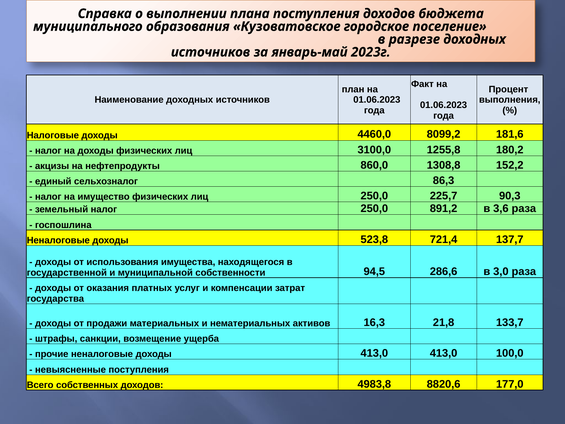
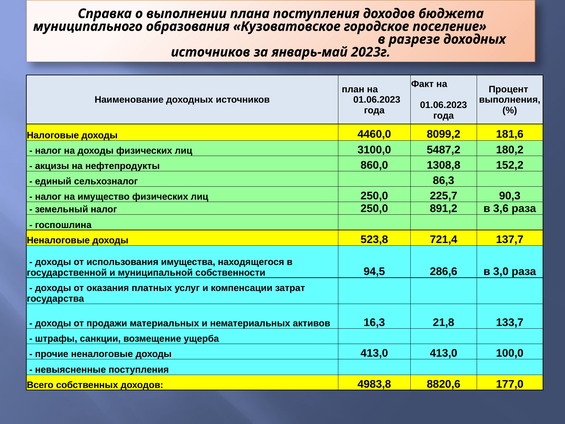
1255,8: 1255,8 -> 5487,2
